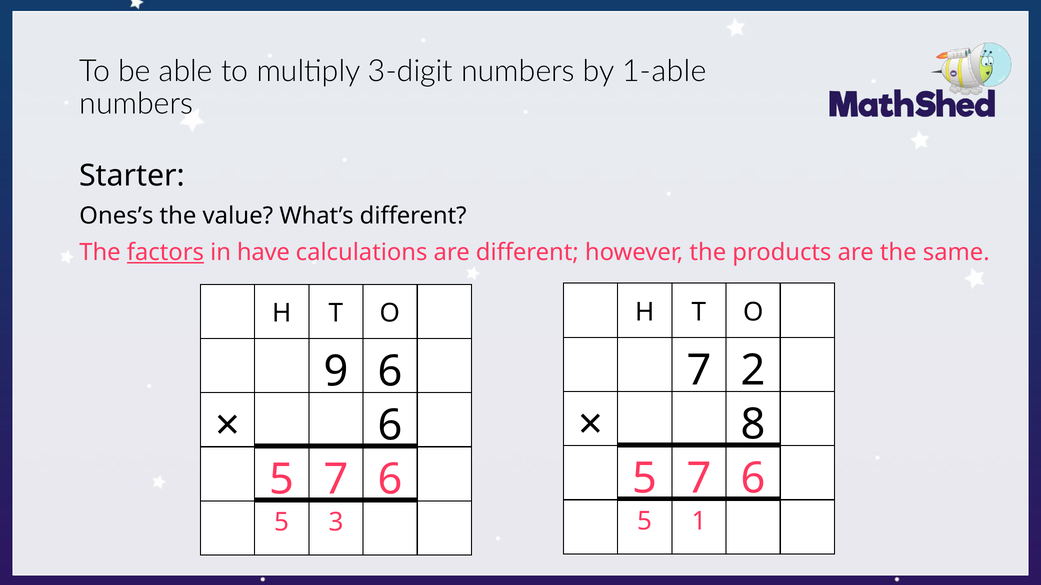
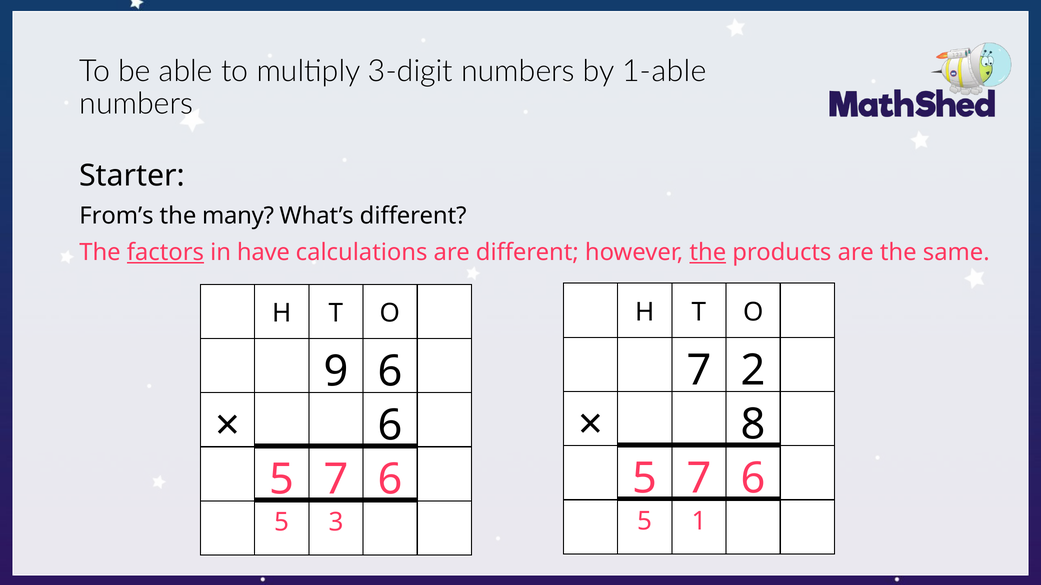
Ones’s: Ones’s -> From’s
value: value -> many
the at (708, 253) underline: none -> present
